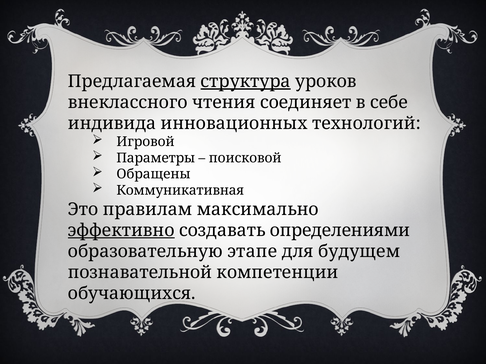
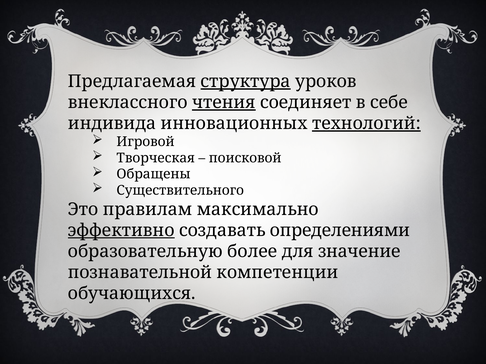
чтения underline: none -> present
технологий underline: none -> present
Параметры: Параметры -> Творческая
Коммуникативная: Коммуникативная -> Существительного
этапе: этапе -> более
будущем: будущем -> значение
